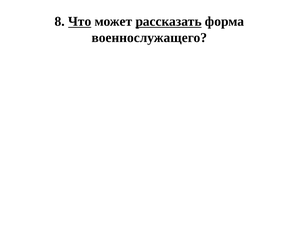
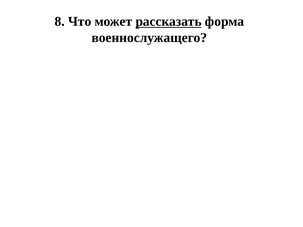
Что underline: present -> none
